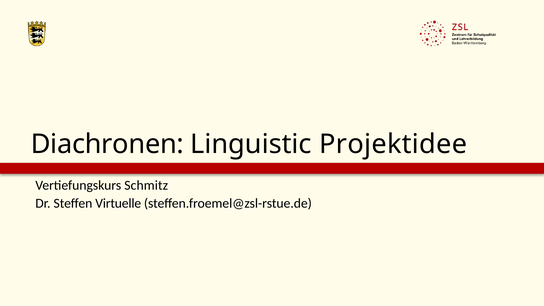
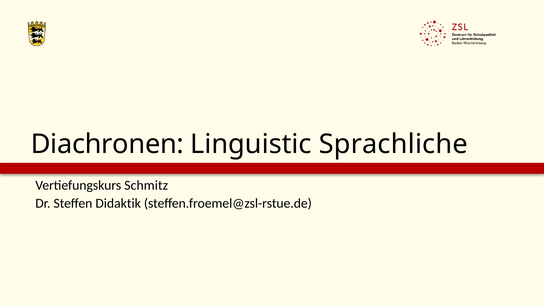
Projektidee: Projektidee -> Sprachliche
Virtuelle: Virtuelle -> Didaktik
